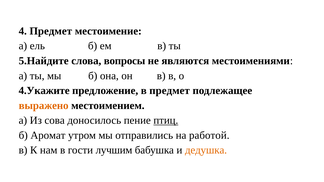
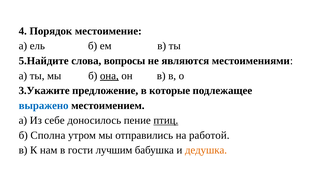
4 Предмет: Предмет -> Порядок
она underline: none -> present
4.Укажите: 4.Укажите -> 3.Укажите
в предмет: предмет -> которые
выражено colour: orange -> blue
сова: сова -> себе
Аромат: Аромат -> Сполна
